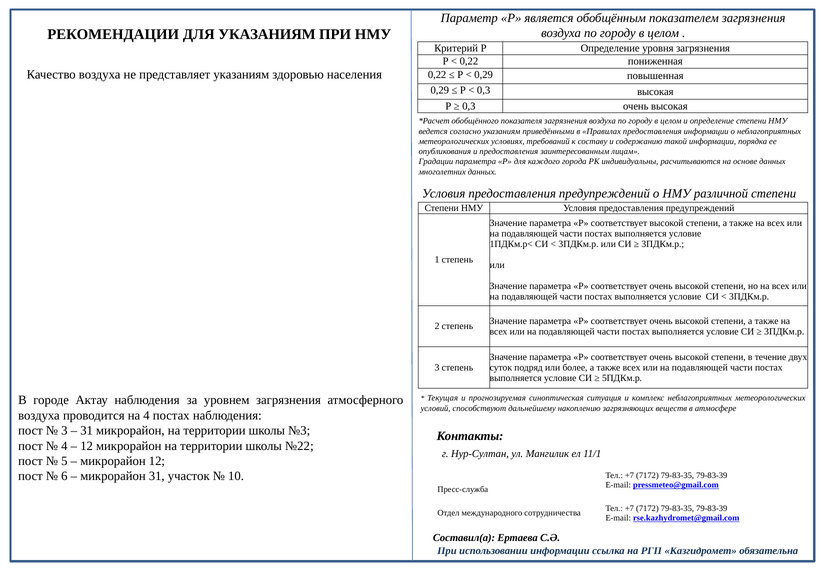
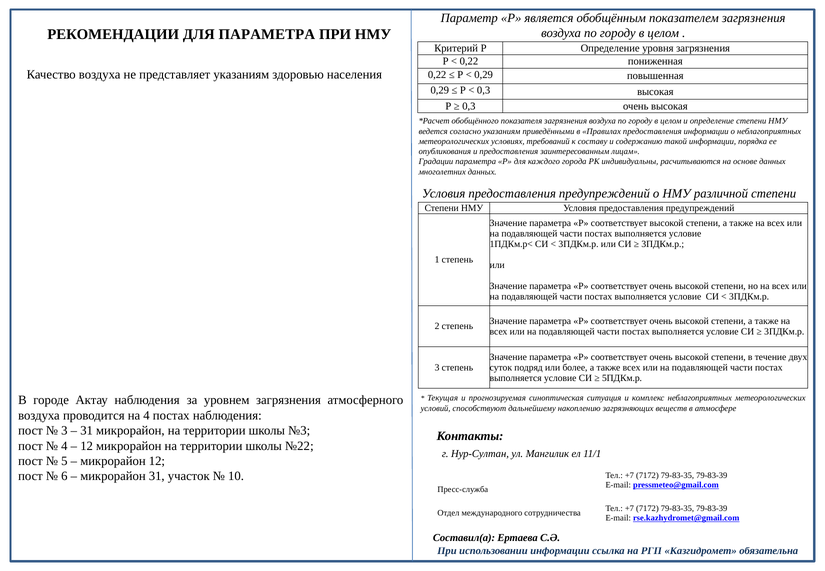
ДЛЯ УКАЗАНИЯМ: УКАЗАНИЯМ -> ПАРАМЕТРА
